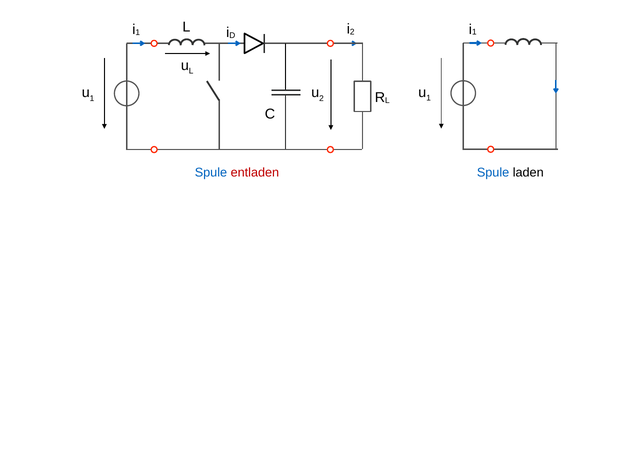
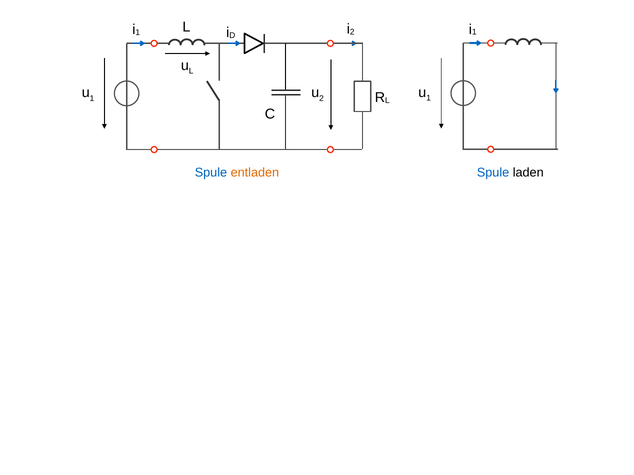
entladen colour: red -> orange
